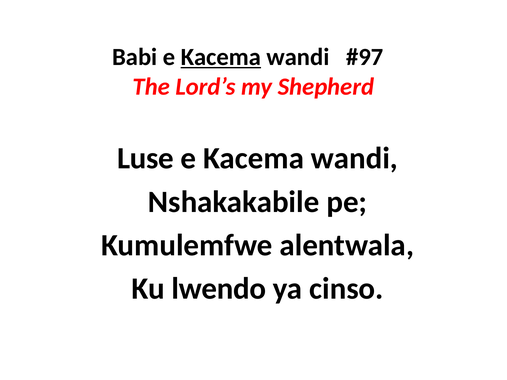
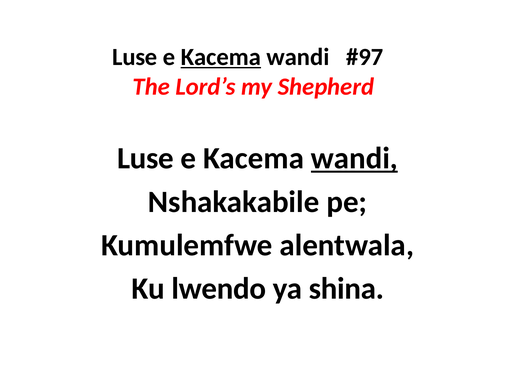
Babi at (135, 57): Babi -> Luse
wandi at (354, 159) underline: none -> present
cinso: cinso -> shina
